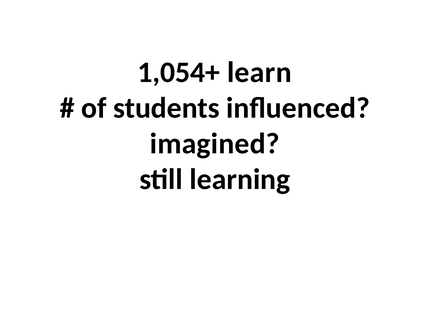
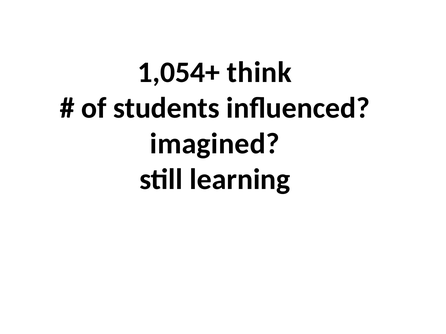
learn: learn -> think
